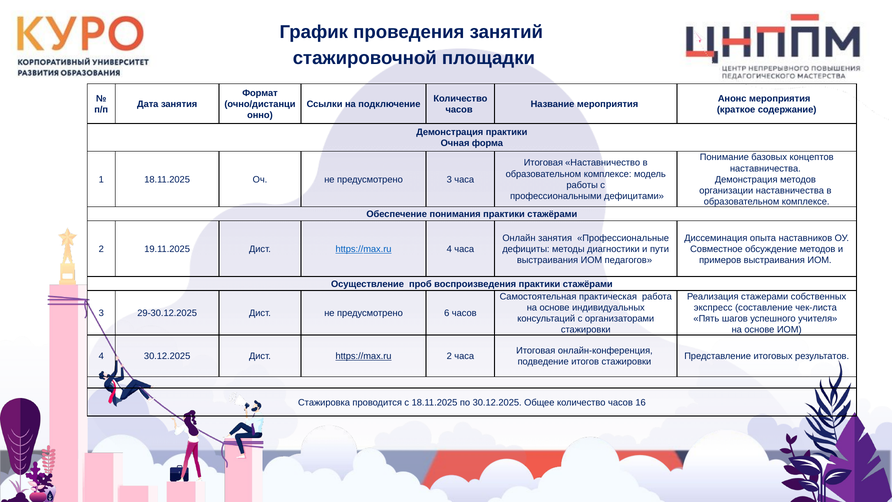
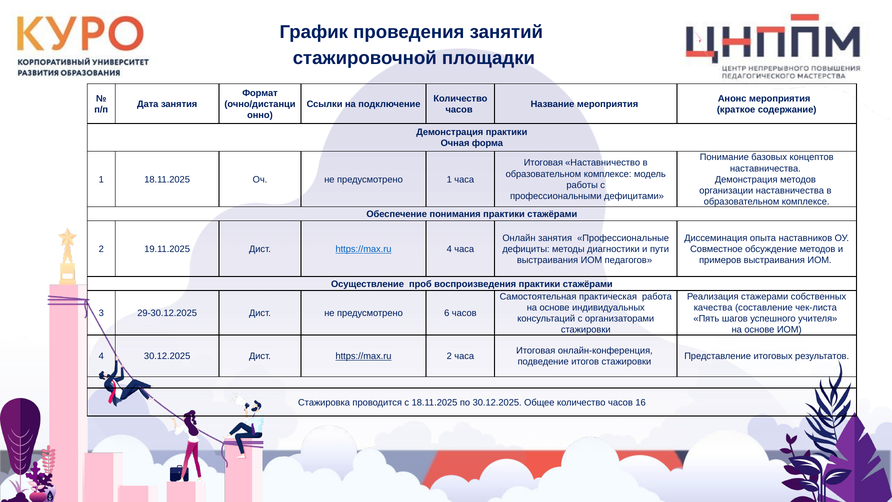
предусмотрено 3: 3 -> 1
экспресс: экспресс -> качества
